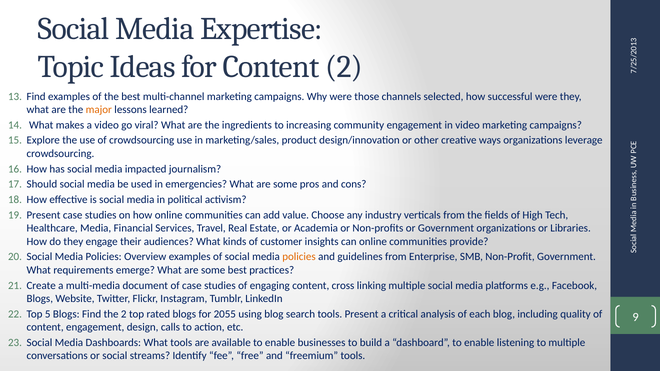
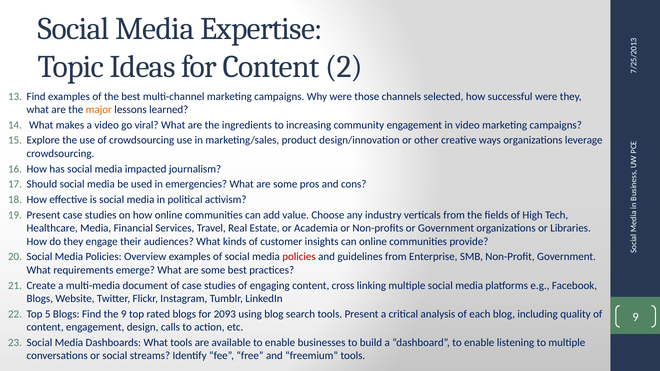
policies at (299, 257) colour: orange -> red
the 2: 2 -> 9
2055: 2055 -> 2093
